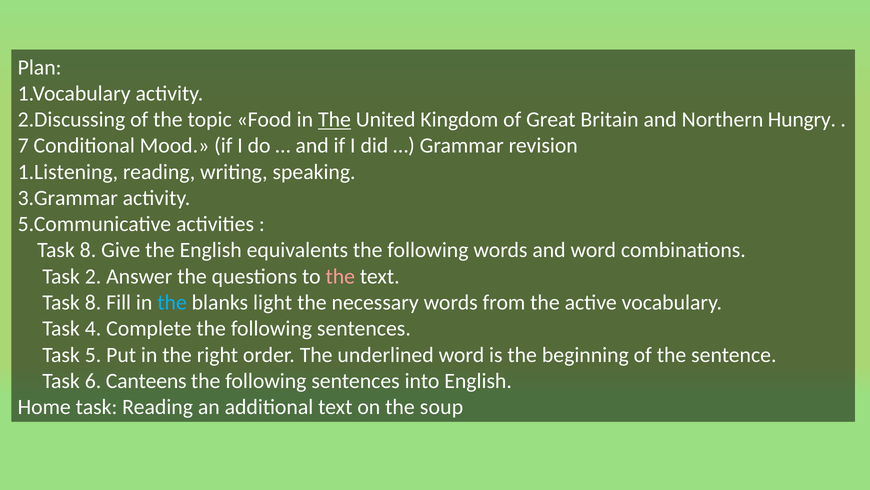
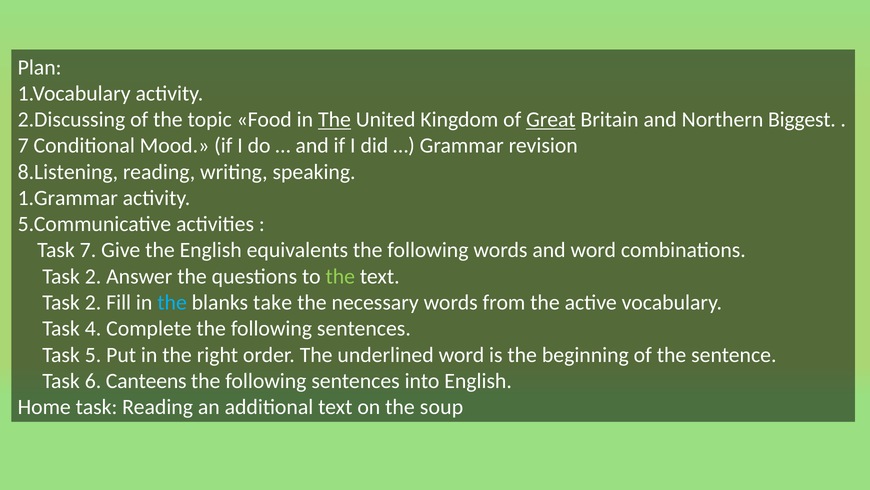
Great underline: none -> present
Hungry: Hungry -> Biggest
1.Listening: 1.Listening -> 8.Listening
3.Grammar: 3.Grammar -> 1.Grammar
8 at (88, 250): 8 -> 7
the at (340, 276) colour: pink -> light green
8 at (93, 302): 8 -> 2
light: light -> take
